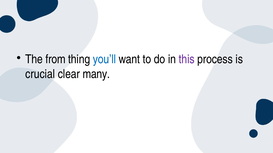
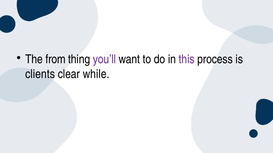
you’ll colour: blue -> purple
crucial: crucial -> clients
many: many -> while
